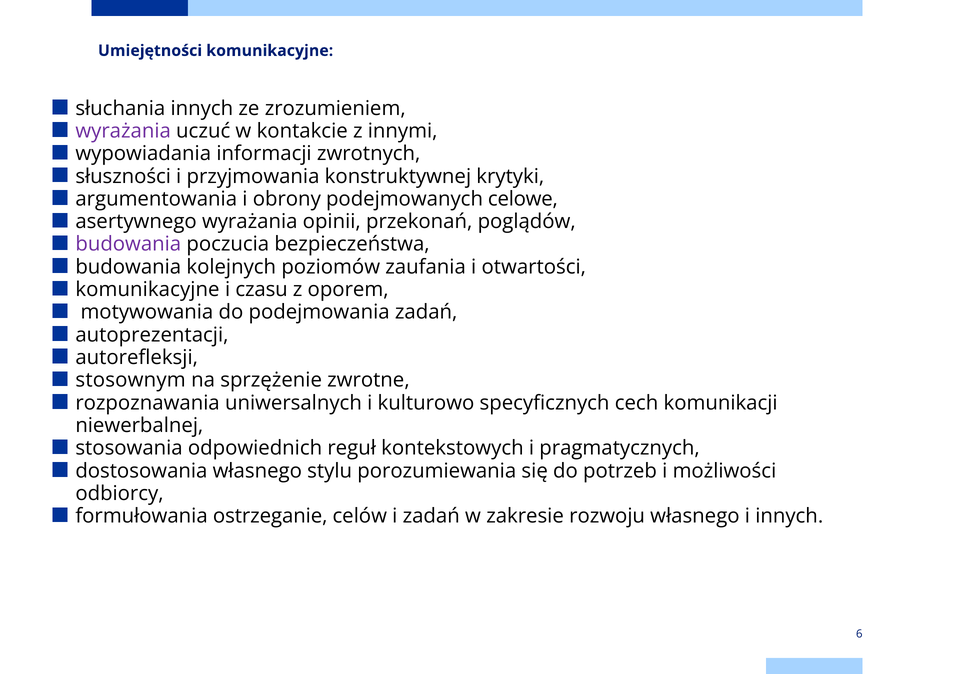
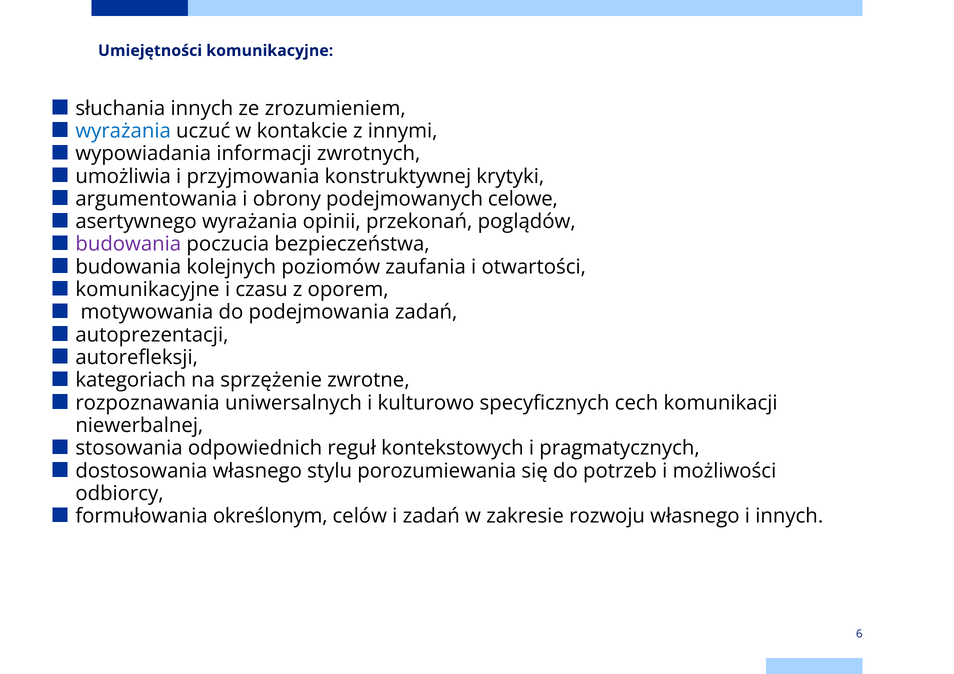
wyrażania at (123, 131) colour: purple -> blue
słuszności: słuszności -> umożliwia
stosownym: stosownym -> kategoriach
ostrzeganie: ostrzeganie -> określonym
